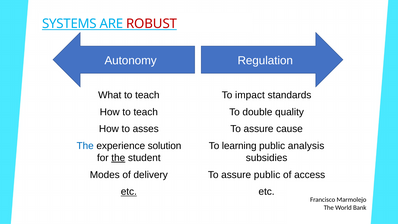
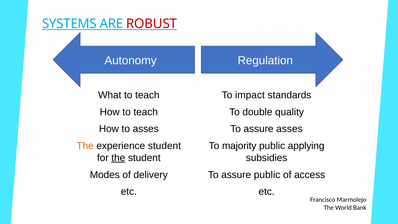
assure cause: cause -> asses
The at (85, 146) colour: blue -> orange
experience solution: solution -> student
learning: learning -> majority
analysis: analysis -> applying
etc at (129, 192) underline: present -> none
